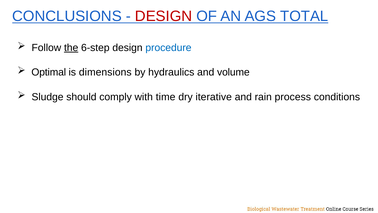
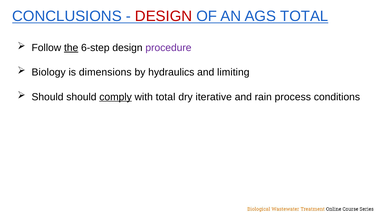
procedure colour: blue -> purple
Optimal: Optimal -> Biology
volume: volume -> limiting
Sludge at (48, 97): Sludge -> Should
comply underline: none -> present
with time: time -> total
